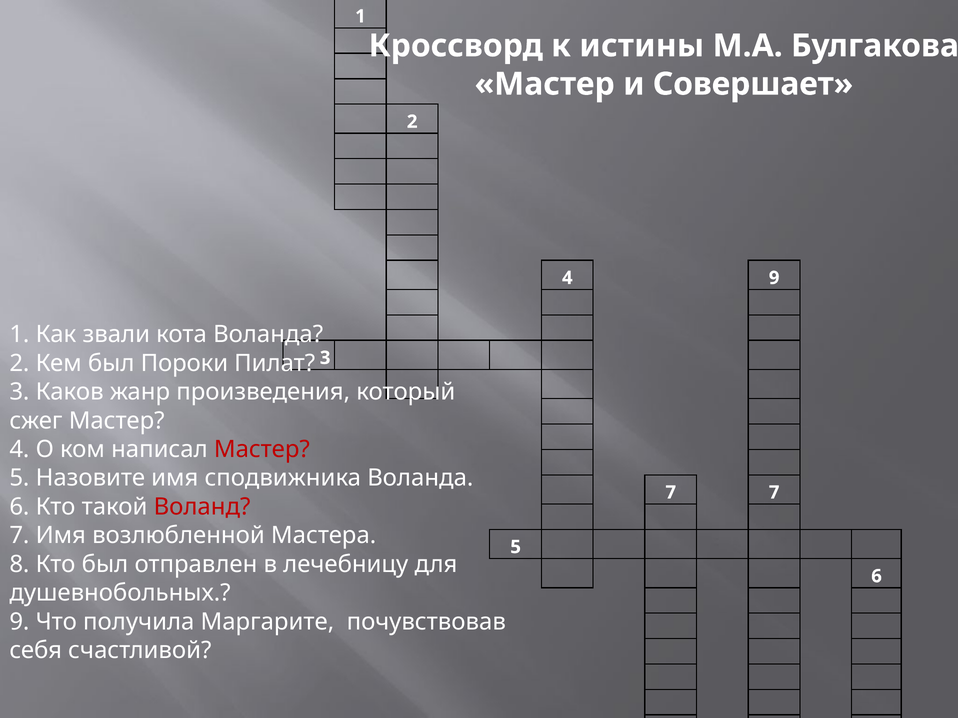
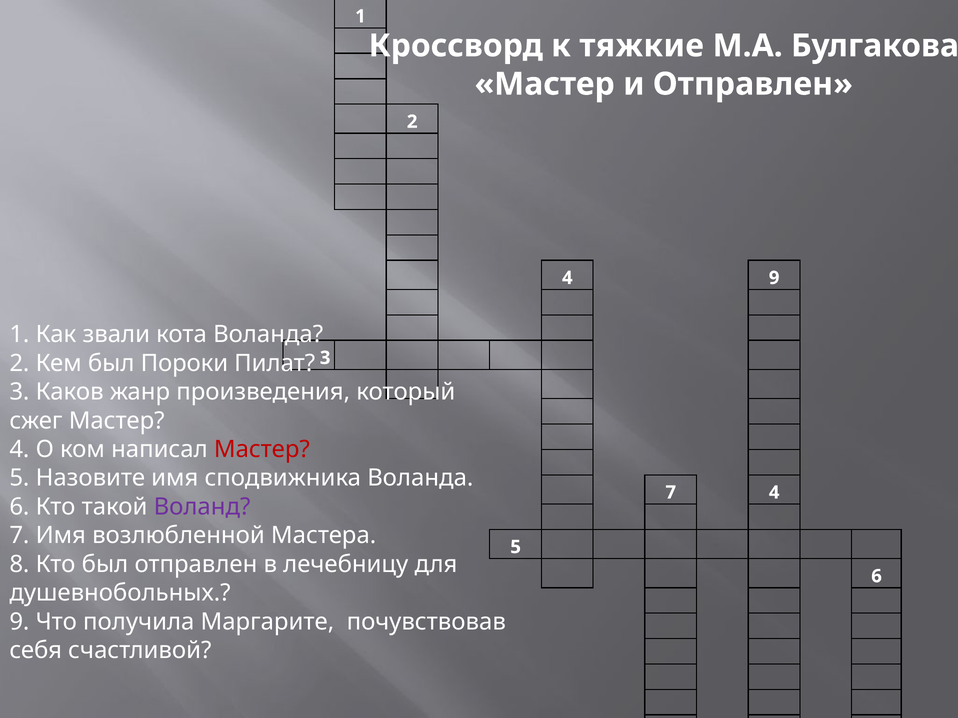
истины: истины -> тяжкие
и Совершает: Совершает -> Отправлен
7 7: 7 -> 4
Воланд colour: red -> purple
